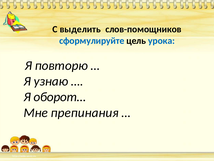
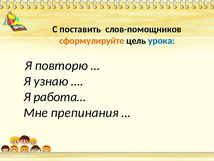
выделить: выделить -> поставить
сформулируйте colour: blue -> orange
оборот…: оборот… -> работа…
